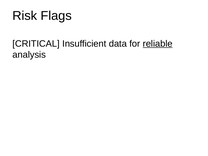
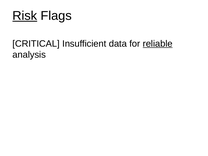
Risk underline: none -> present
